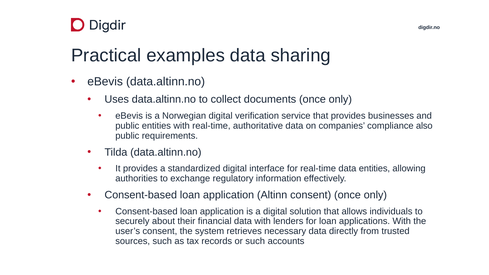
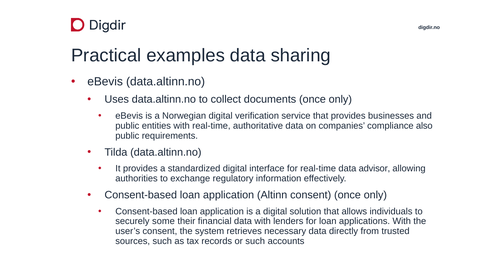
data entities: entities -> advisor
about: about -> some
